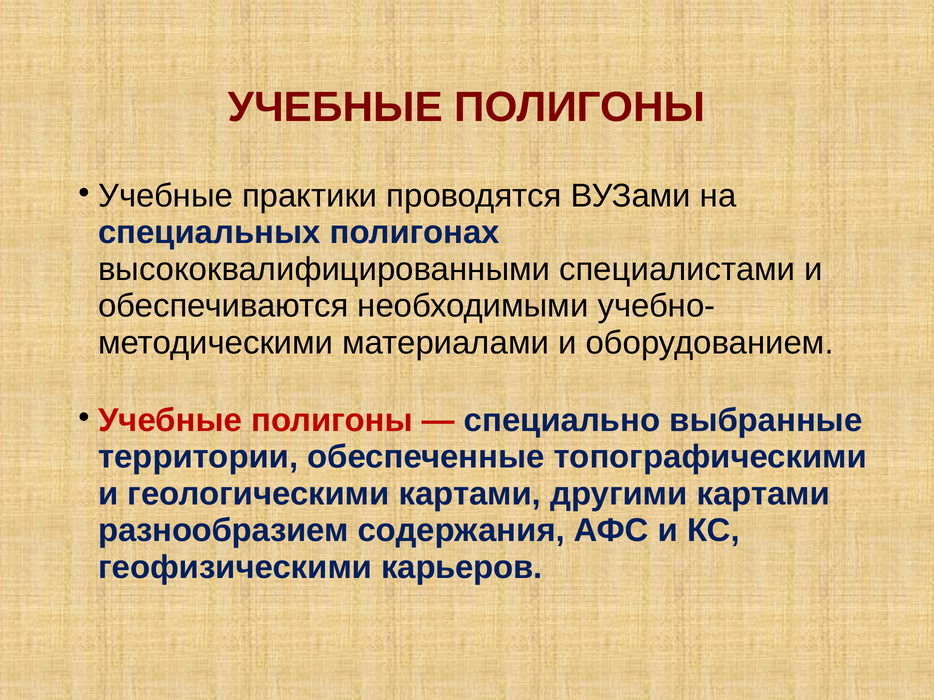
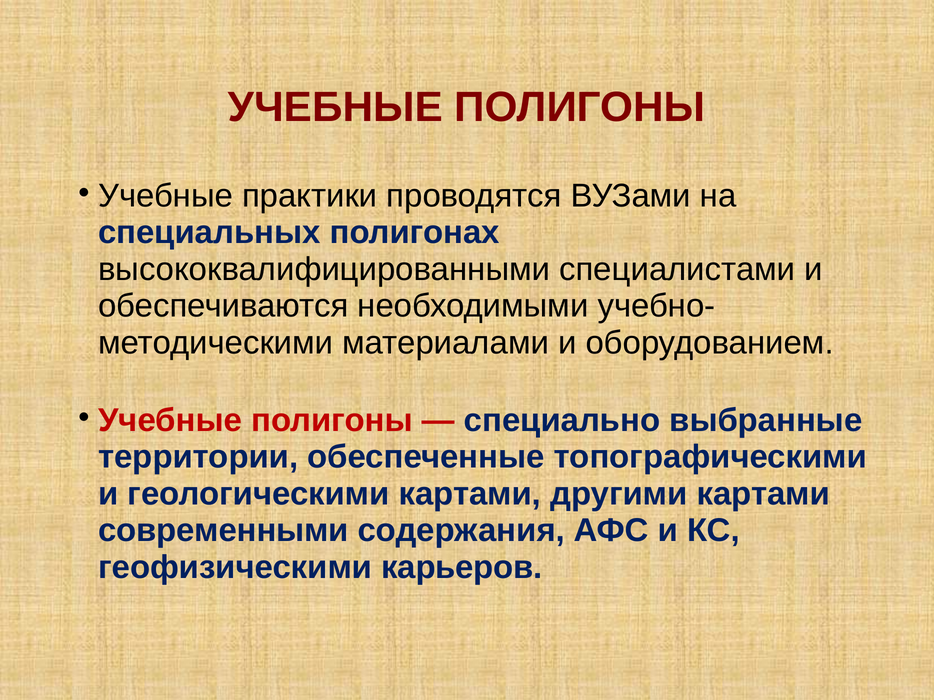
разнообразием: разнообразием -> современными
